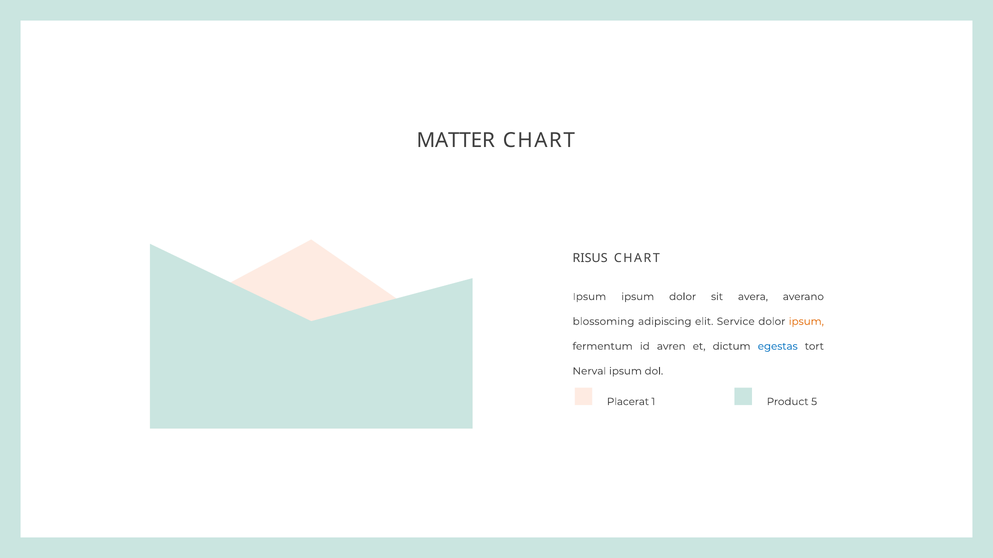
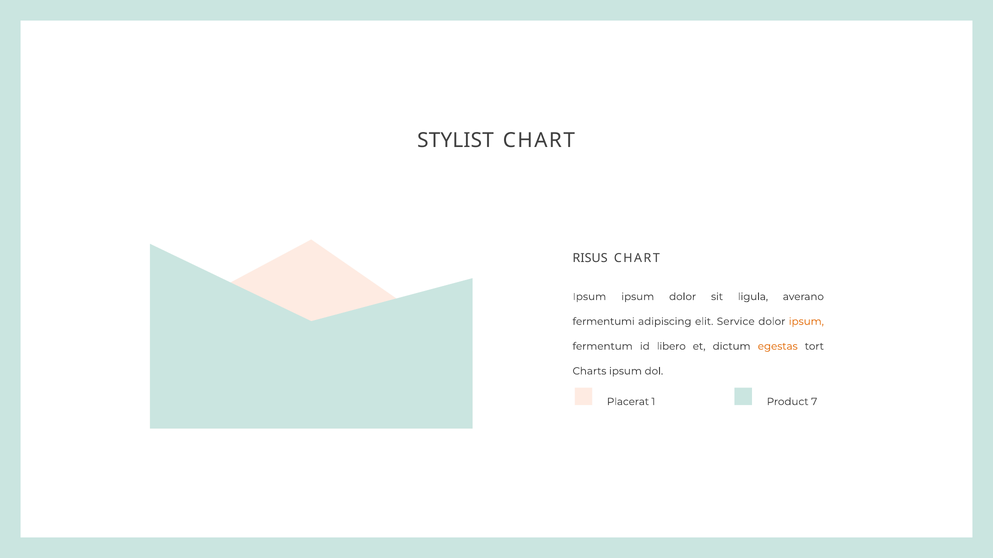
MATTER: MATTER -> STYLIST
avera: avera -> ligula
blossoming: blossoming -> fermentumi
avren: avren -> libero
egestas colour: blue -> orange
Nerval: Nerval -> Charts
5: 5 -> 7
